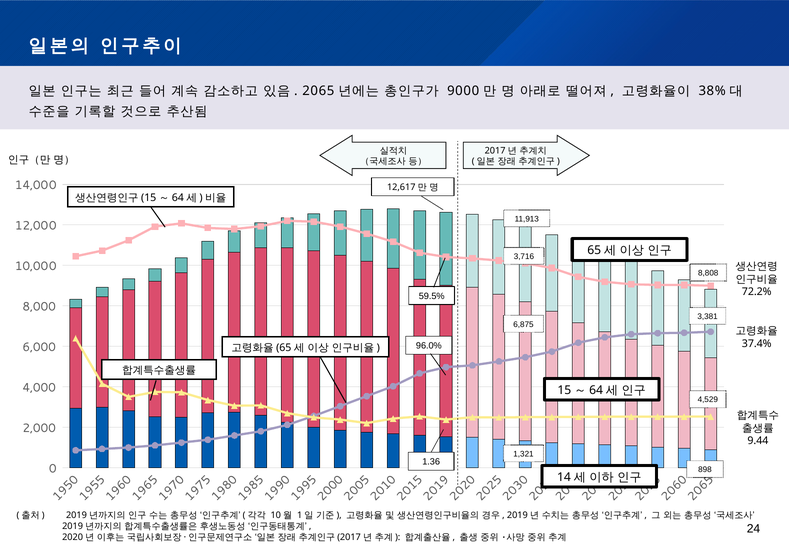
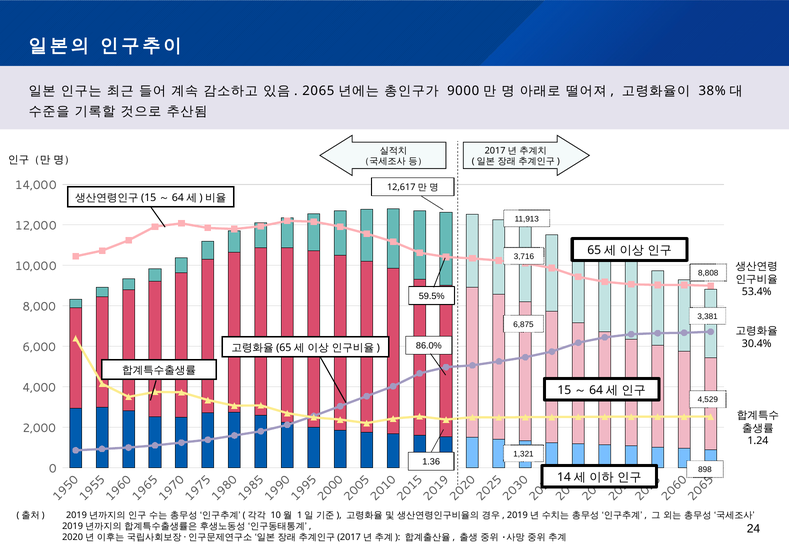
72.2%: 72.2% -> 53.4%
37.4%: 37.4% -> 30.4%
96.0%: 96.0% -> 86.0%
9.44: 9.44 -> 1.24
